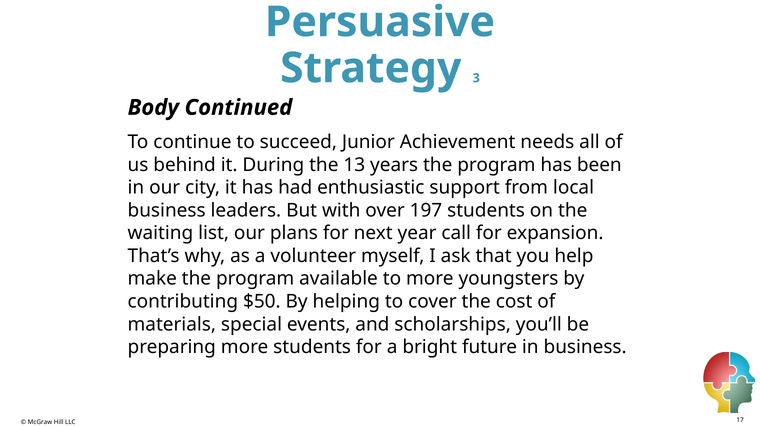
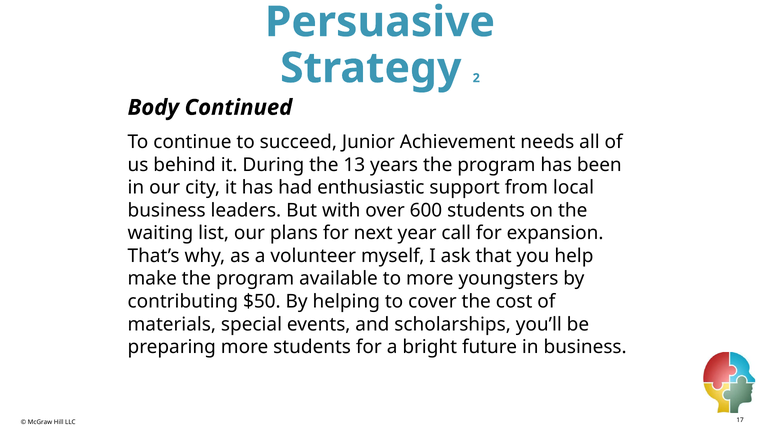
3: 3 -> 2
197: 197 -> 600
